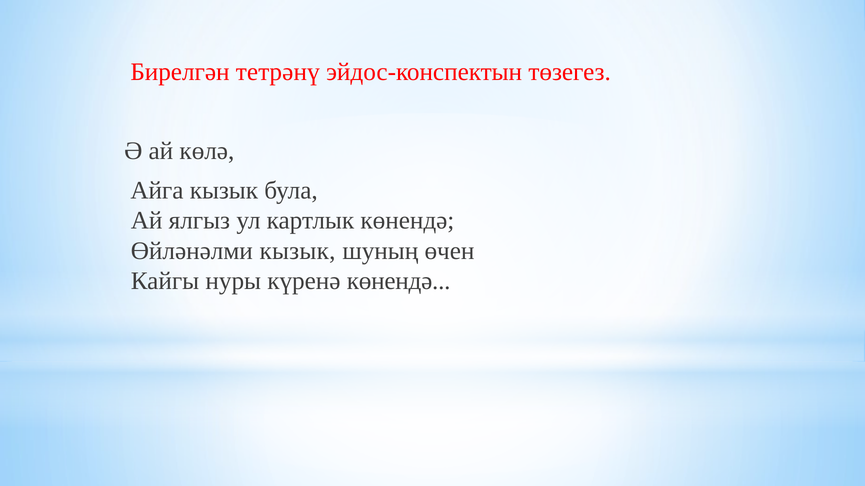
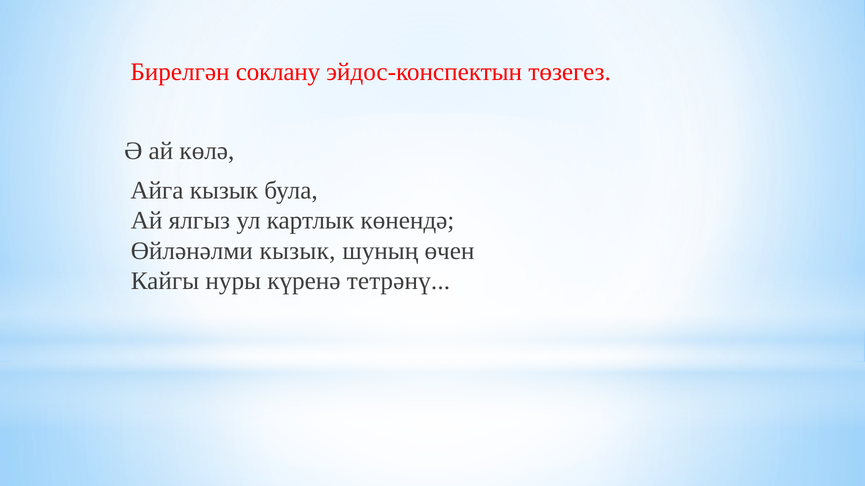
тетрәнү: тетрәнү -> соклану
күренә көнендә: көнендә -> тетрәнү
